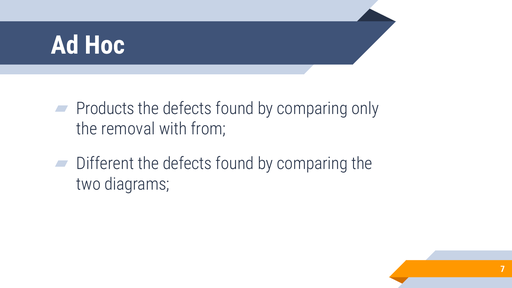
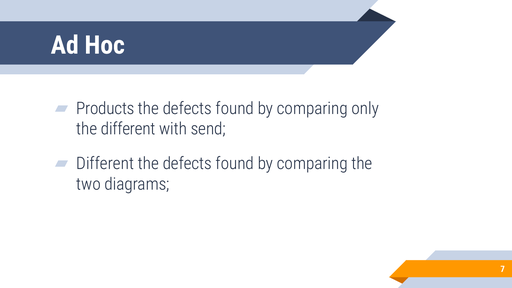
the removal: removal -> different
from: from -> send
